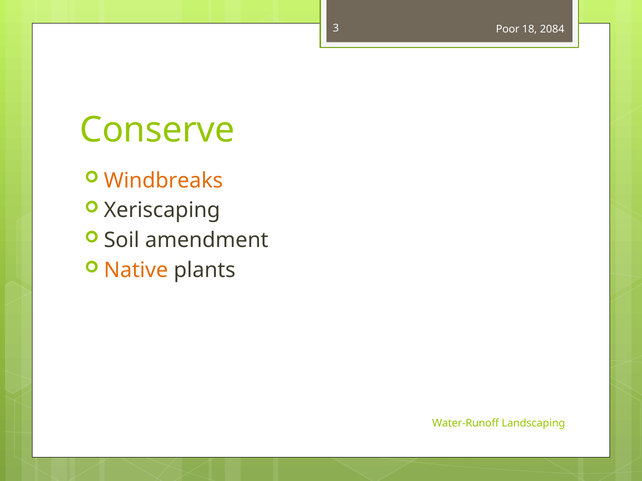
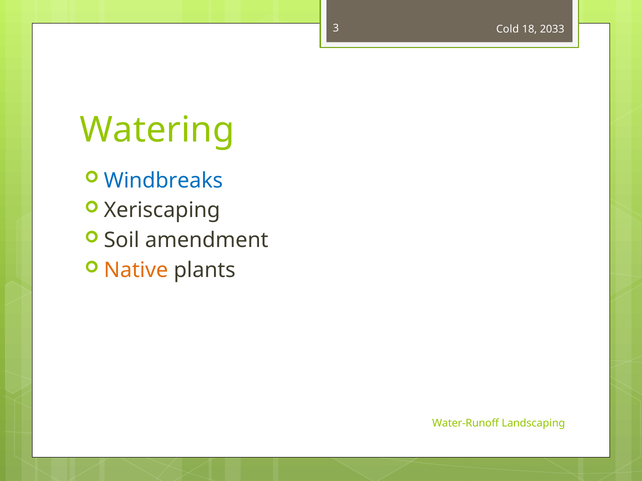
Poor: Poor -> Cold
2084: 2084 -> 2033
Conserve: Conserve -> Watering
Windbreaks colour: orange -> blue
